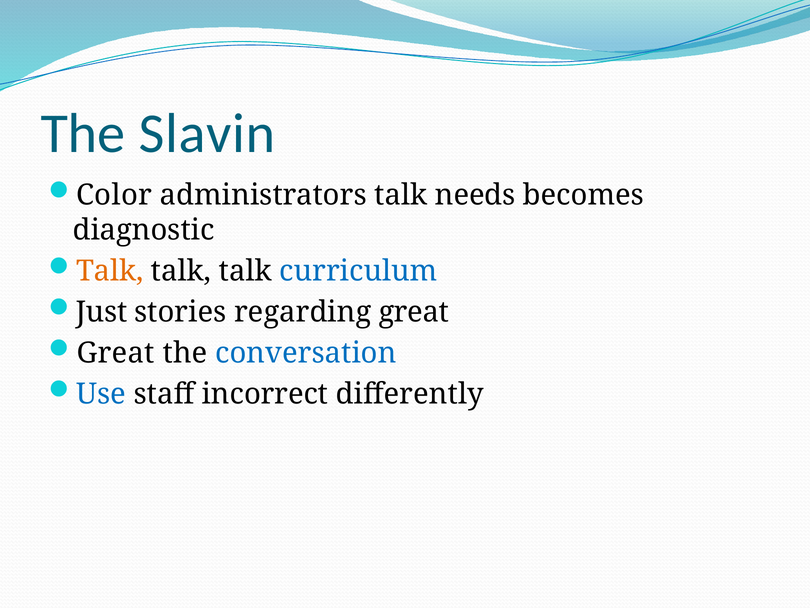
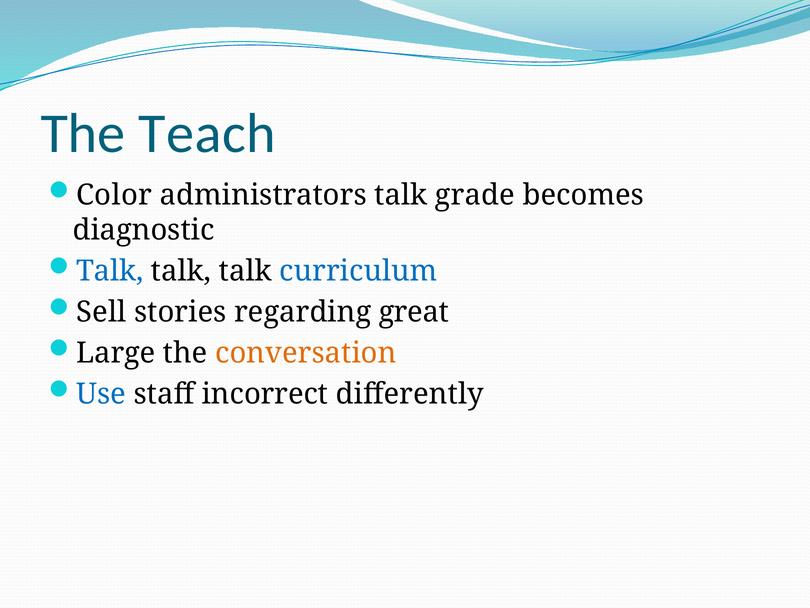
Slavin: Slavin -> Teach
needs: needs -> grade
Talk at (110, 271) colour: orange -> blue
Just: Just -> Sell
Great at (116, 353): Great -> Large
conversation colour: blue -> orange
